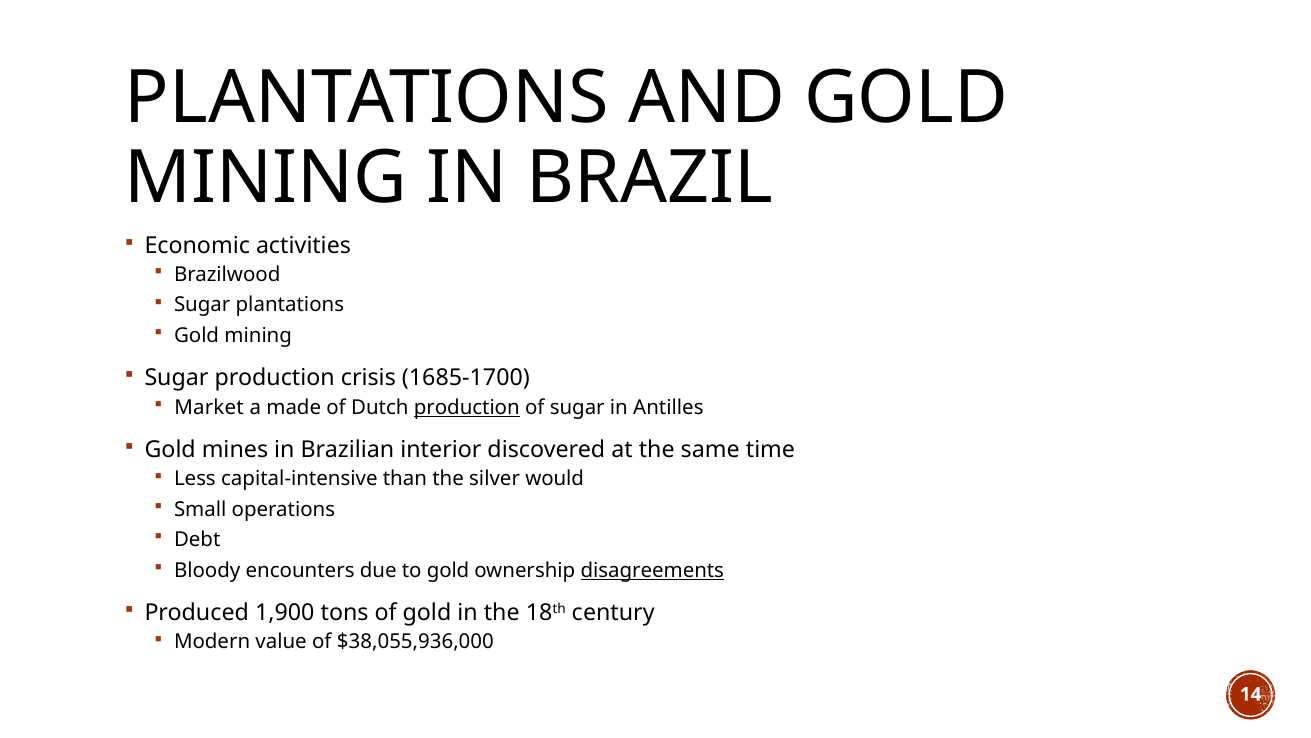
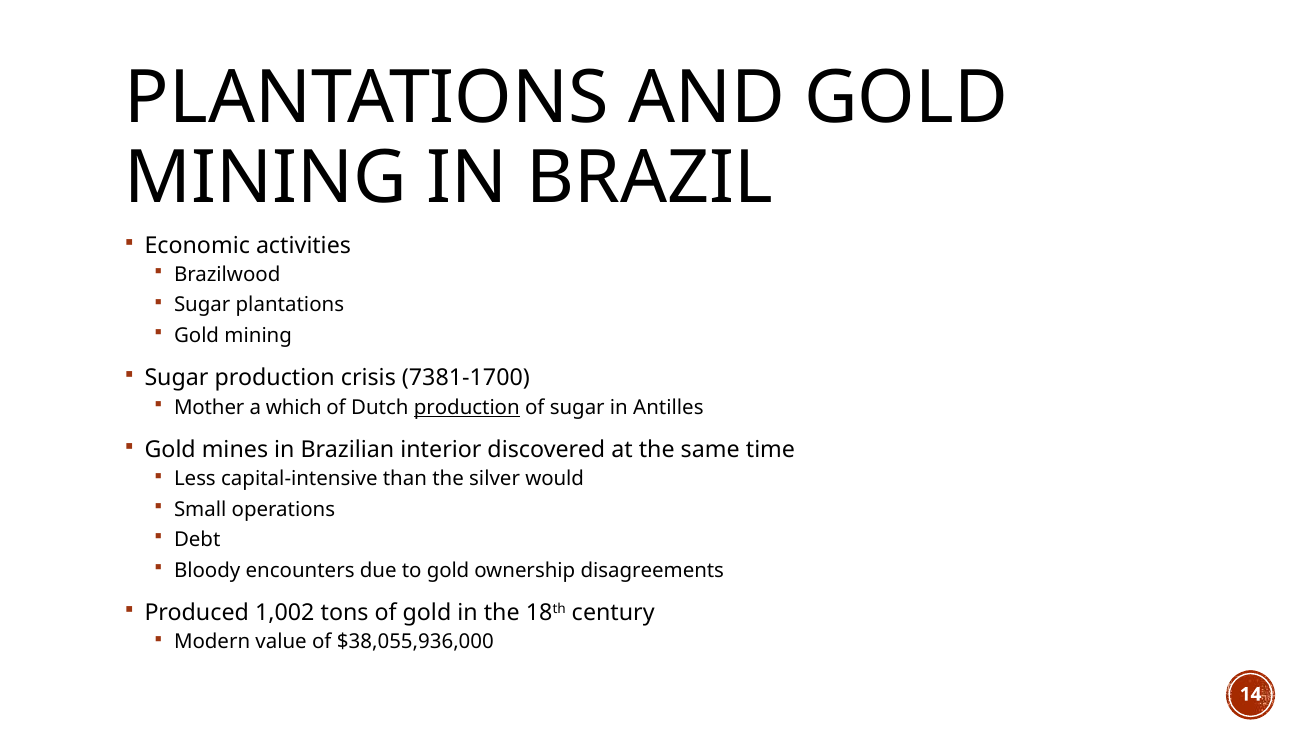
1685-1700: 1685-1700 -> 7381-1700
Market: Market -> Mother
made: made -> which
disagreements underline: present -> none
1,900: 1,900 -> 1,002
